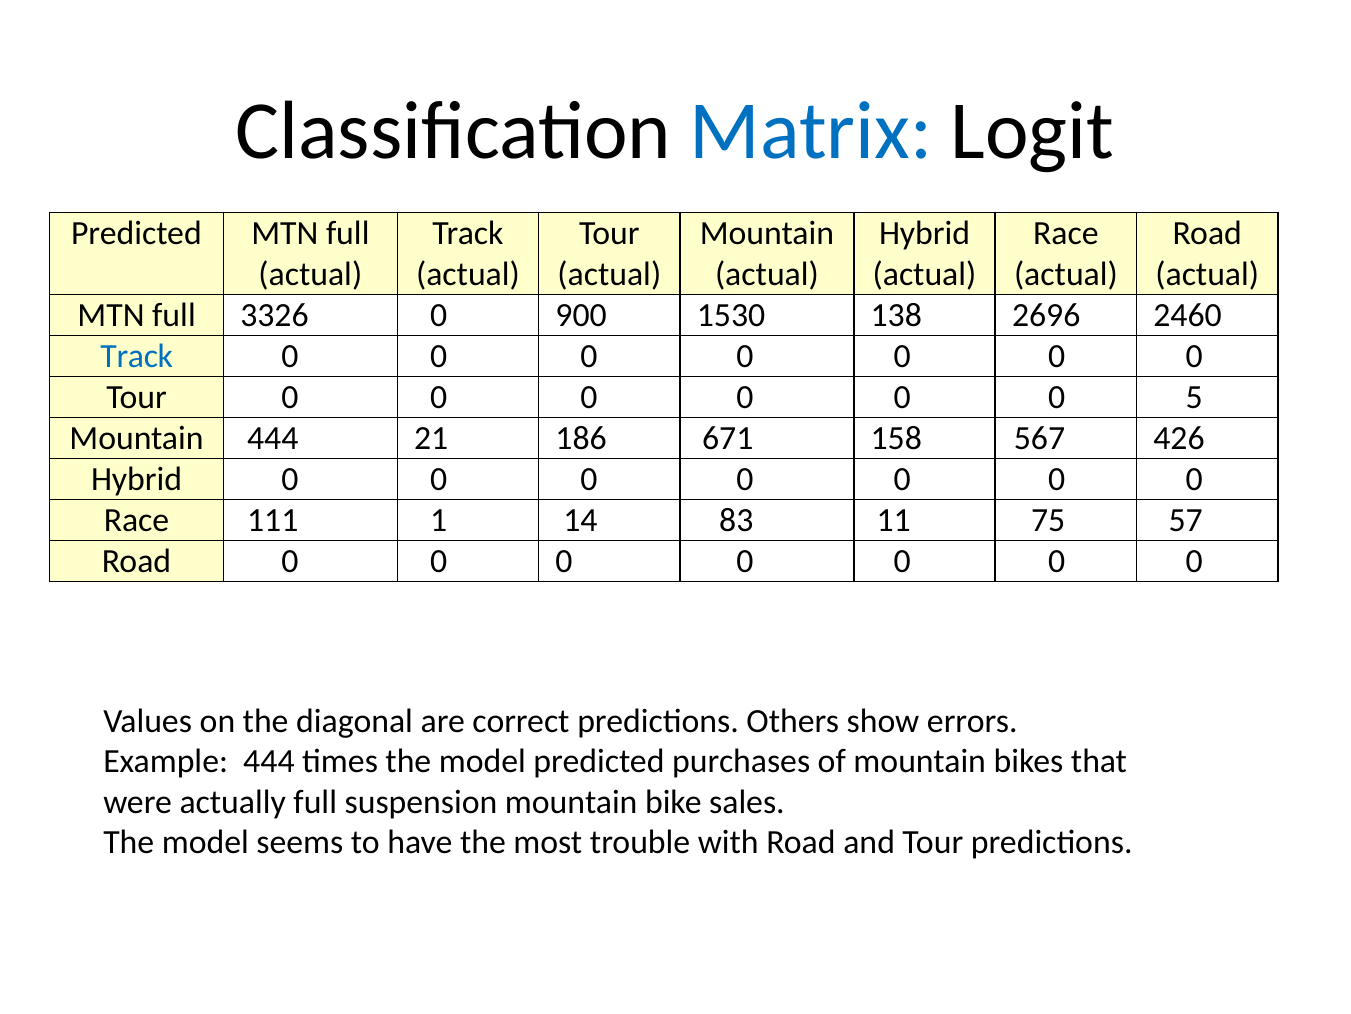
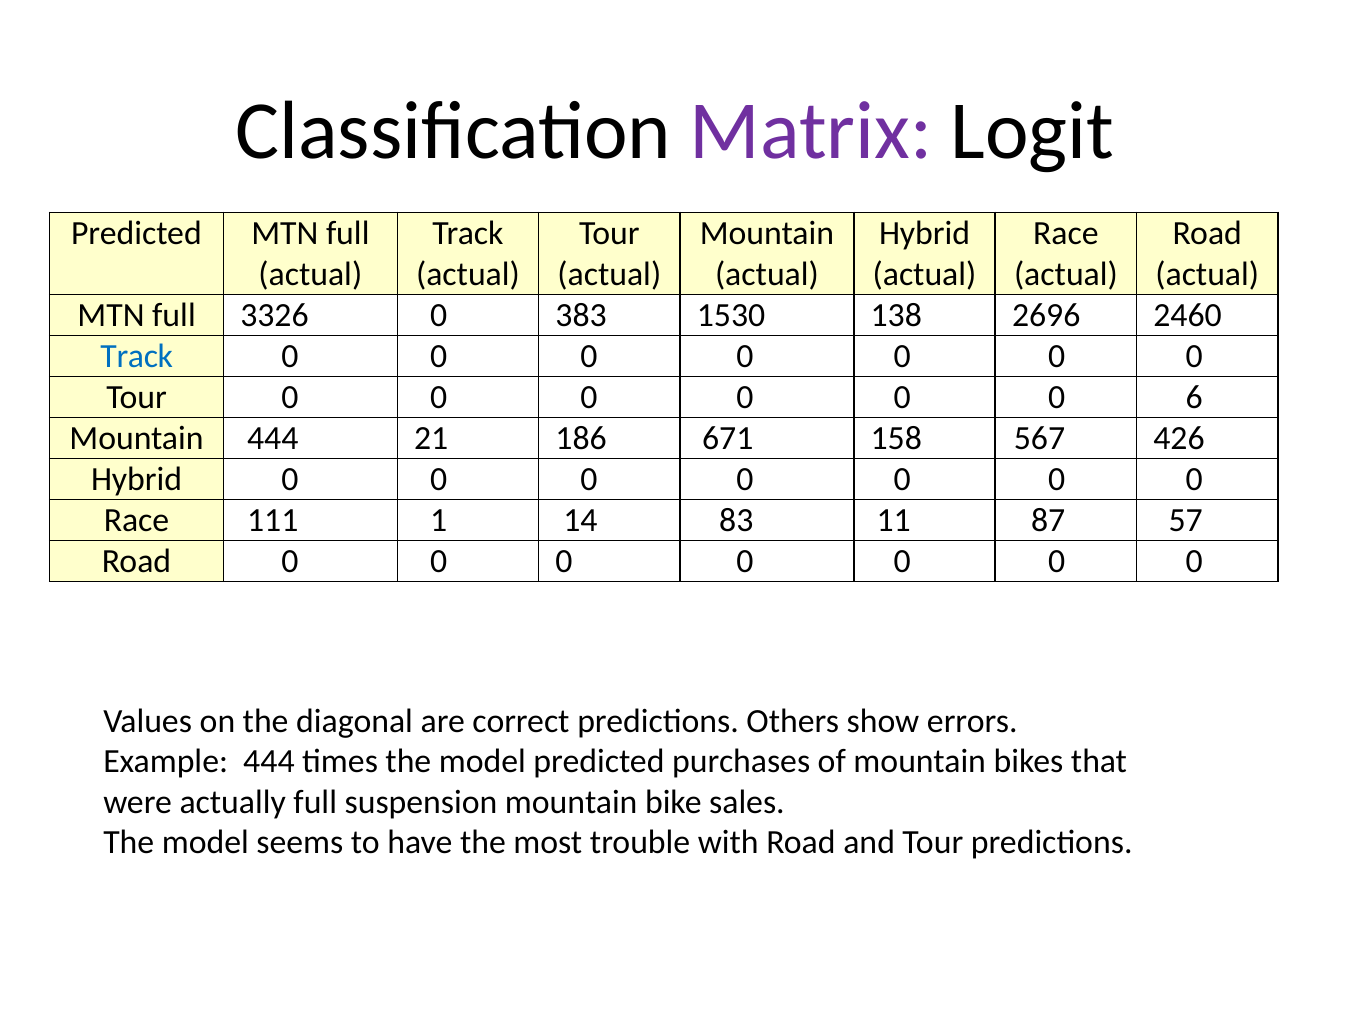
Matrix colour: blue -> purple
900: 900 -> 383
5: 5 -> 6
75: 75 -> 87
